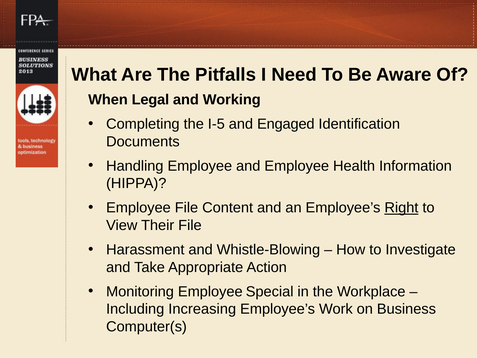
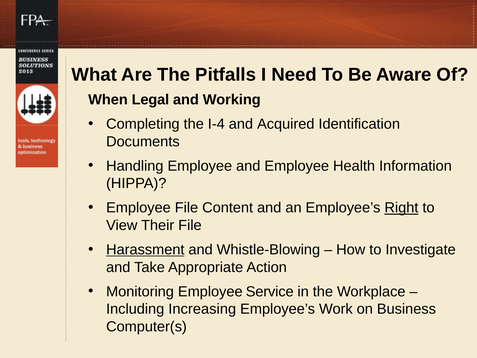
I-5: I-5 -> I-4
Engaged: Engaged -> Acquired
Harassment underline: none -> present
Special: Special -> Service
